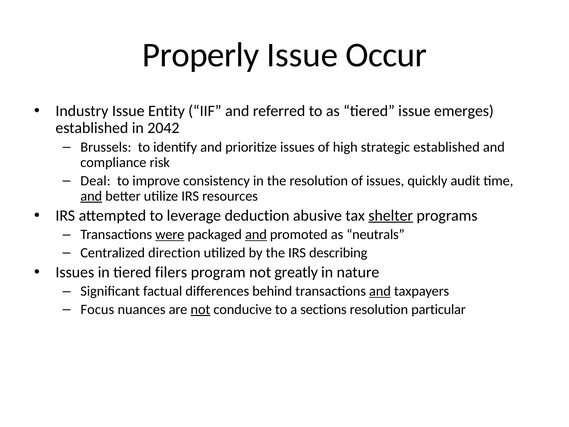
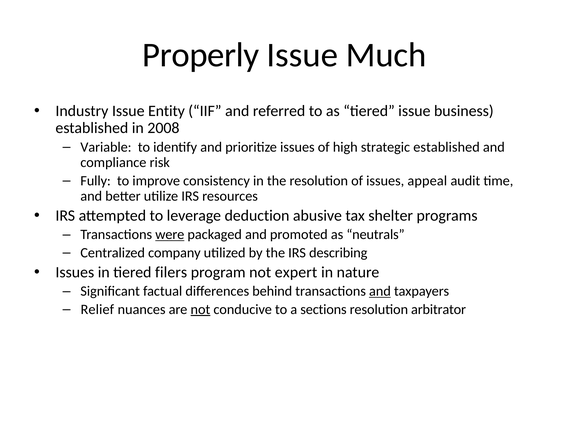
Occur: Occur -> Much
emerges: emerges -> business
2042: 2042 -> 2008
Brussels: Brussels -> Variable
Deal: Deal -> Fully
quickly: quickly -> appeal
and at (91, 196) underline: present -> none
shelter underline: present -> none
and at (256, 234) underline: present -> none
direction: direction -> company
greatly: greatly -> expert
Focus: Focus -> Relief
particular: particular -> arbitrator
